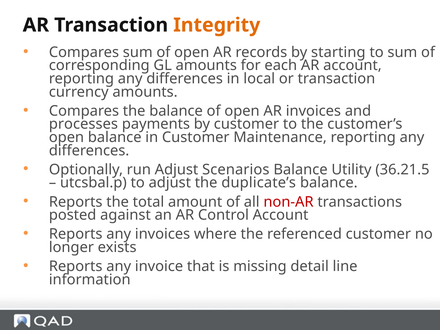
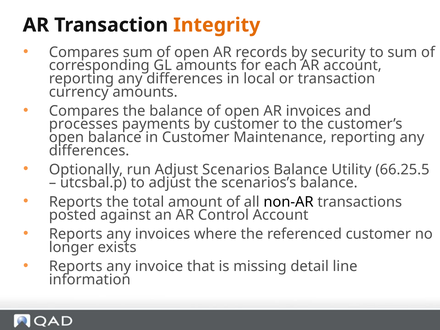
starting: starting -> security
36.21.5: 36.21.5 -> 66.25.5
duplicate’s: duplicate’s -> scenarios’s
non-AR colour: red -> black
